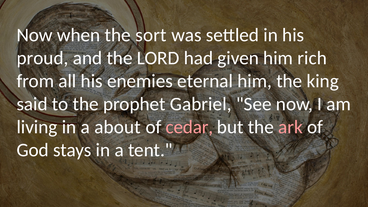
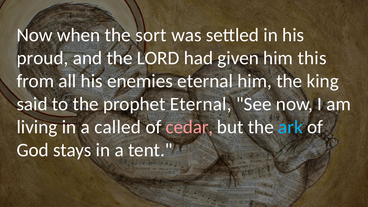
rich: rich -> this
prophet Gabriel: Gabriel -> Eternal
about: about -> called
ark colour: pink -> light blue
